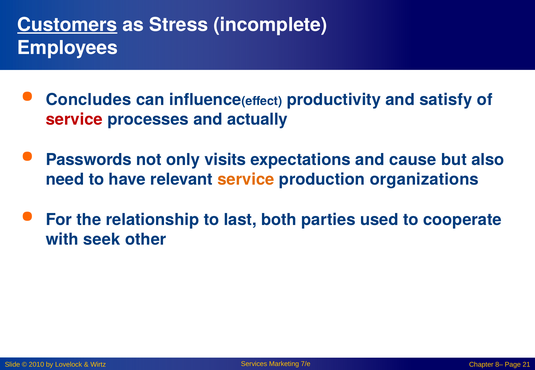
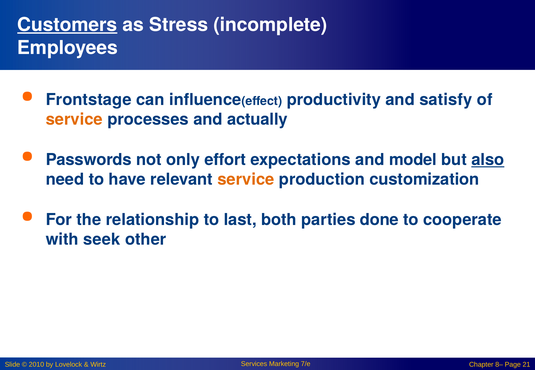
Concludes: Concludes -> Frontstage
service at (74, 120) colour: red -> orange
visits: visits -> effort
cause: cause -> model
also underline: none -> present
organizations: organizations -> customization
used: used -> done
